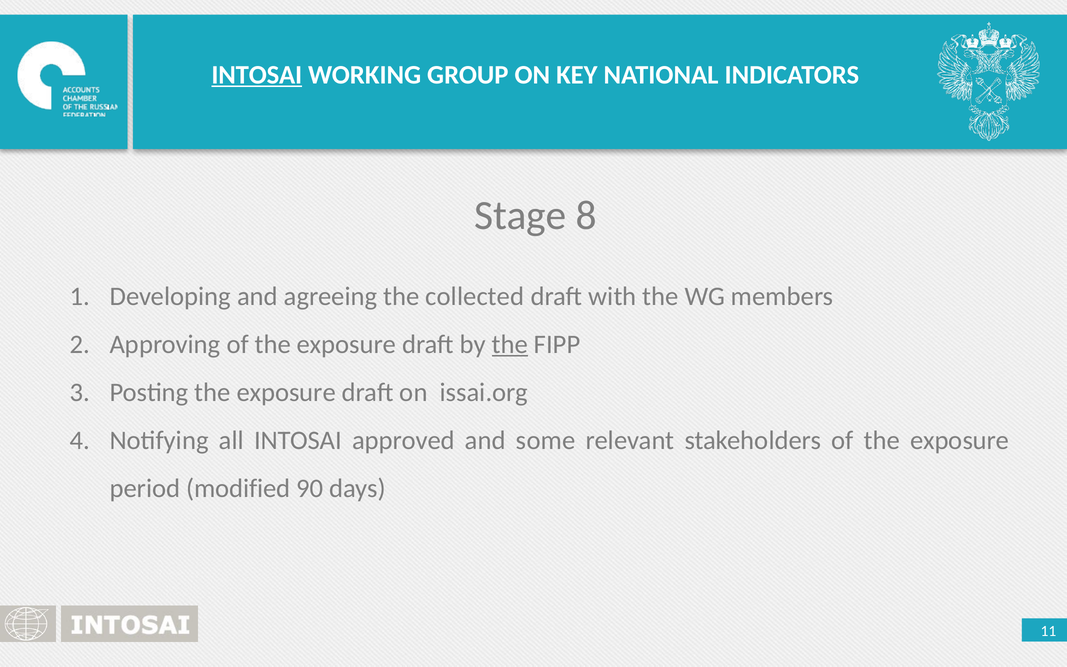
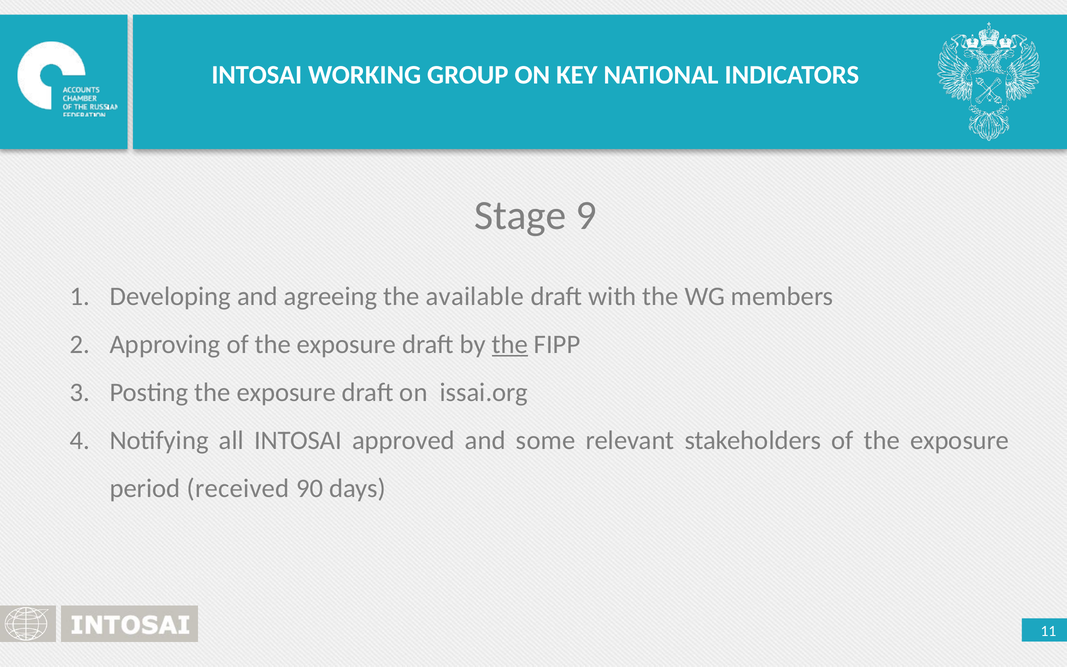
INTOSAI at (257, 75) underline: present -> none
8: 8 -> 9
collected: collected -> available
modified: modified -> received
